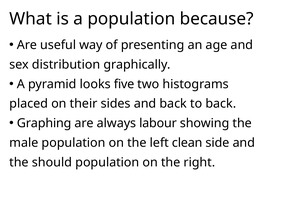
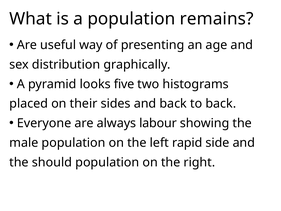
because: because -> remains
Graphing: Graphing -> Everyone
clean: clean -> rapid
